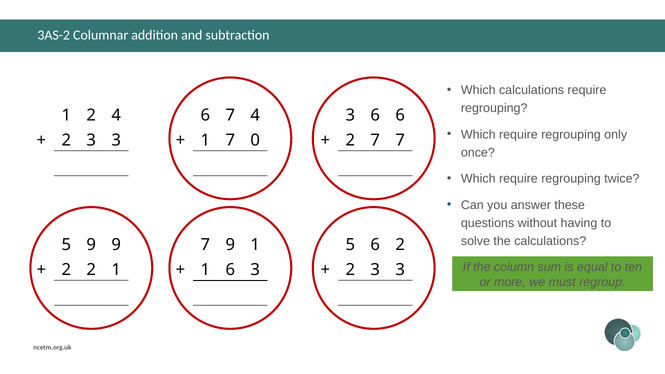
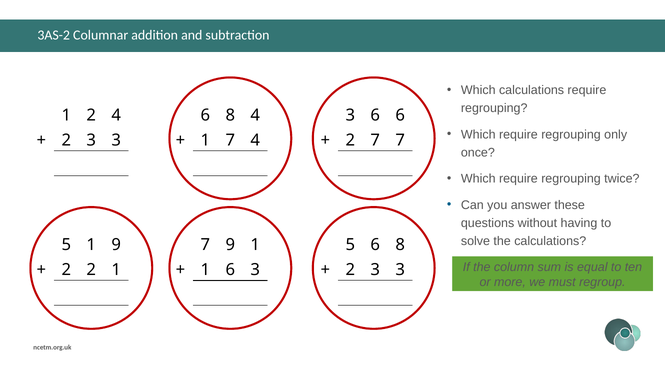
7 at (230, 115): 7 -> 8
7 0: 0 -> 4
5 9: 9 -> 1
5 6 2: 2 -> 8
